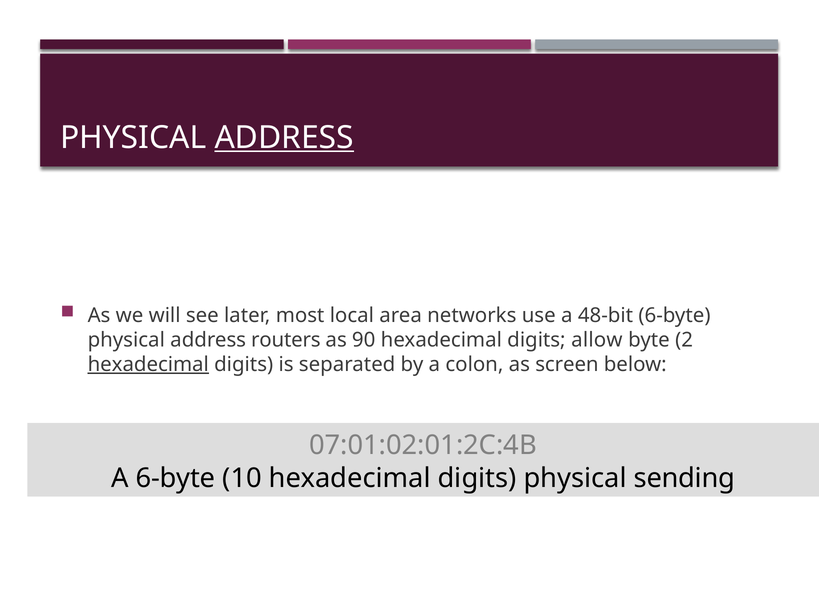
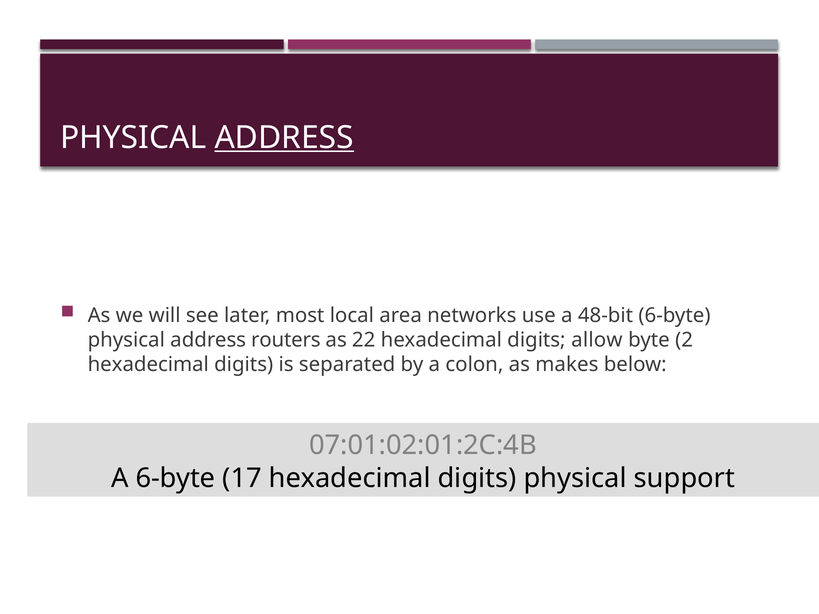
90: 90 -> 22
hexadecimal at (148, 365) underline: present -> none
screen: screen -> makes
10: 10 -> 17
sending: sending -> support
